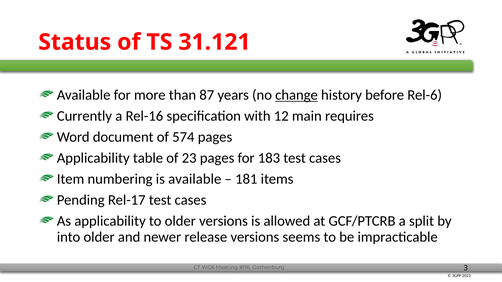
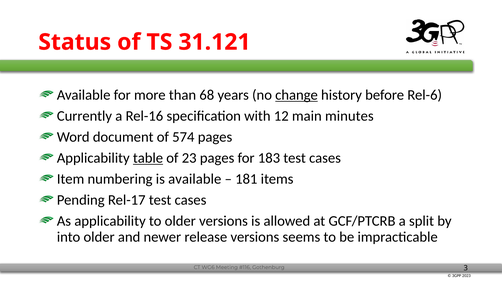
87: 87 -> 68
requires: requires -> minutes
table underline: none -> present
